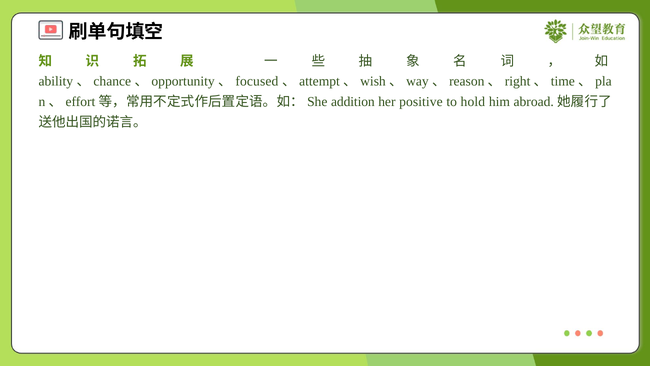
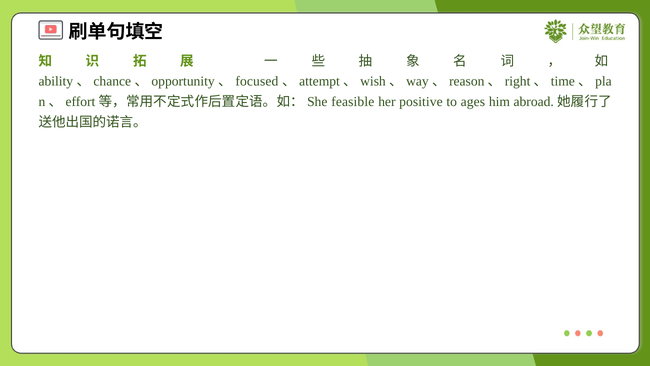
addition: addition -> feasible
hold: hold -> ages
